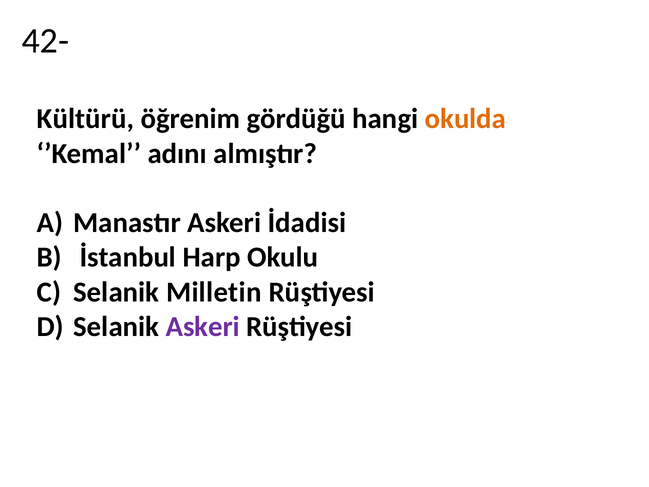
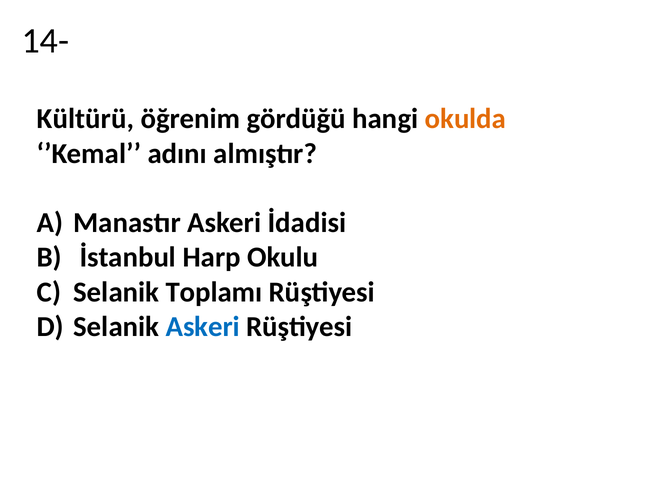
42-: 42- -> 14-
Milletin: Milletin -> Toplamı
Askeri at (203, 327) colour: purple -> blue
